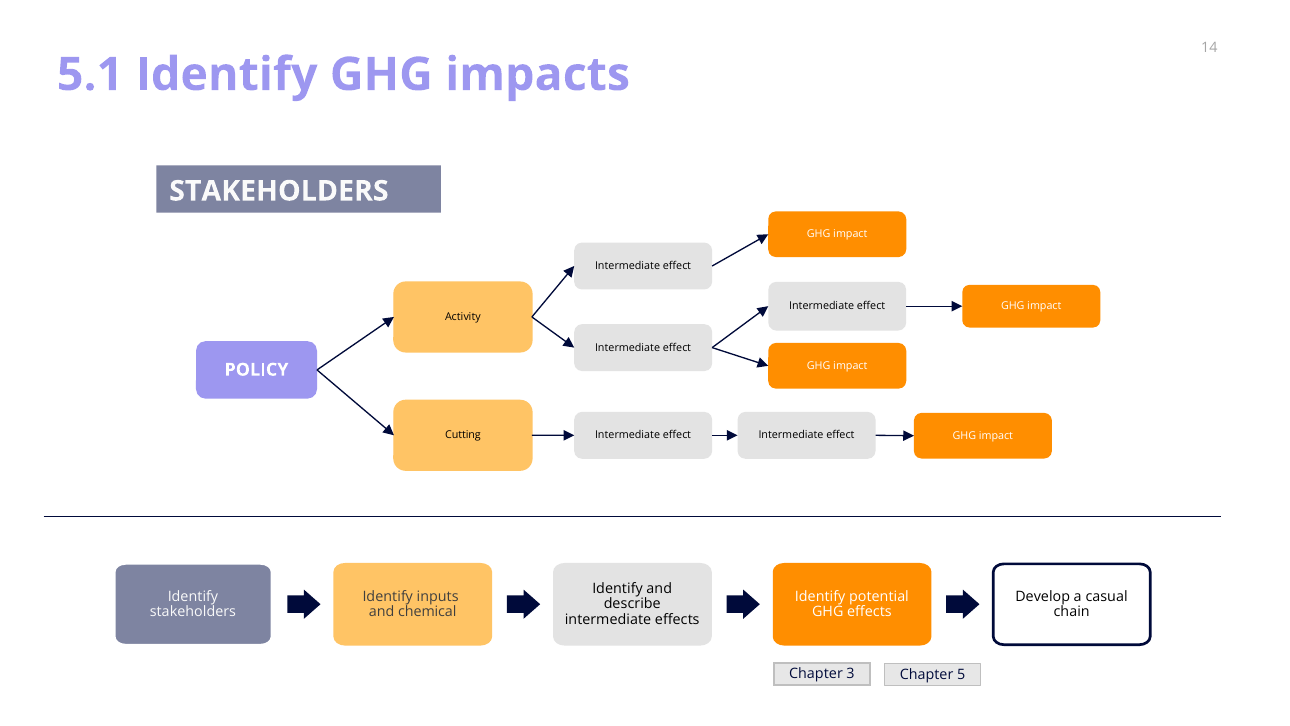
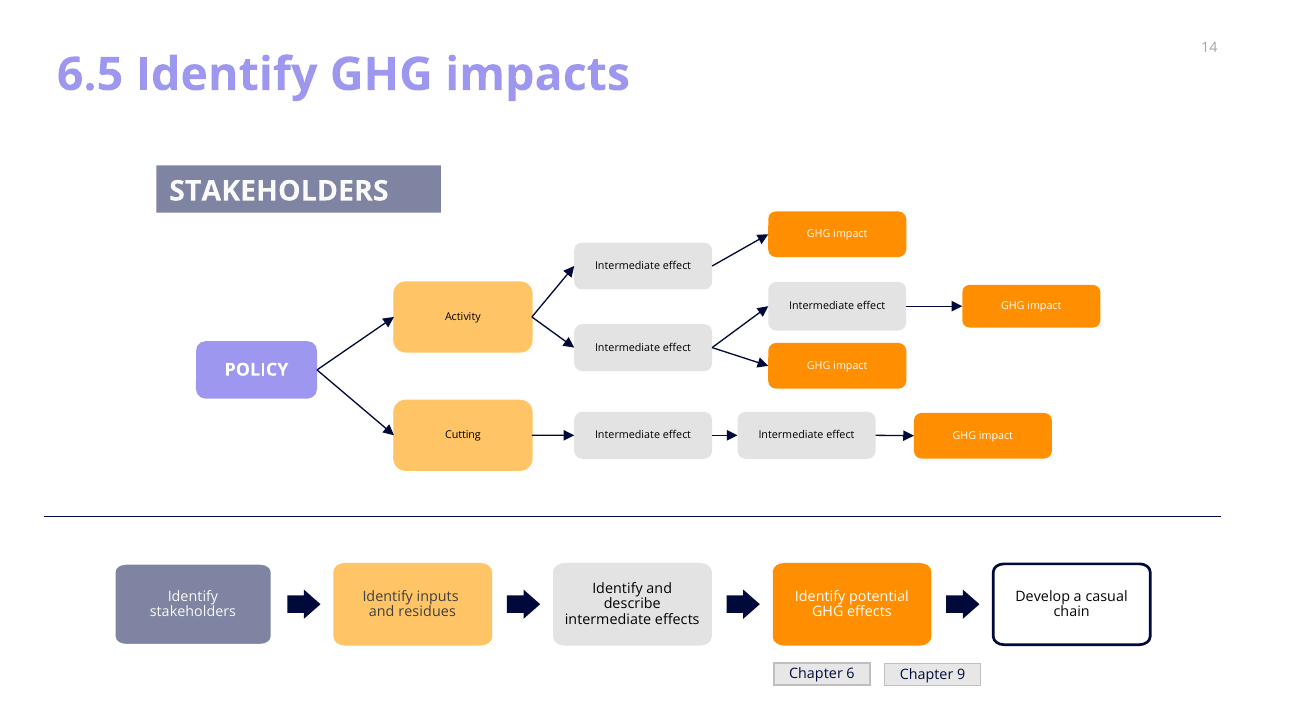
5.1: 5.1 -> 6.5
chemical: chemical -> residues
3: 3 -> 6
5: 5 -> 9
